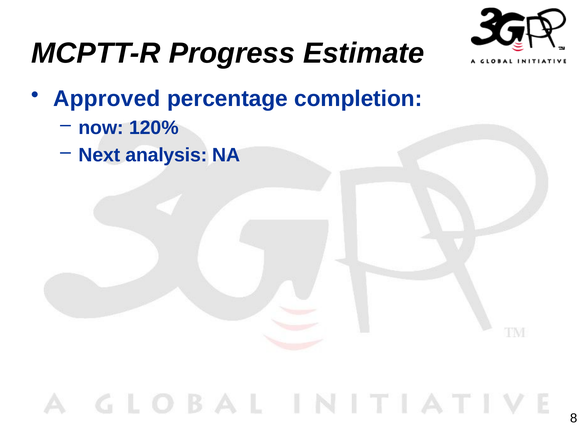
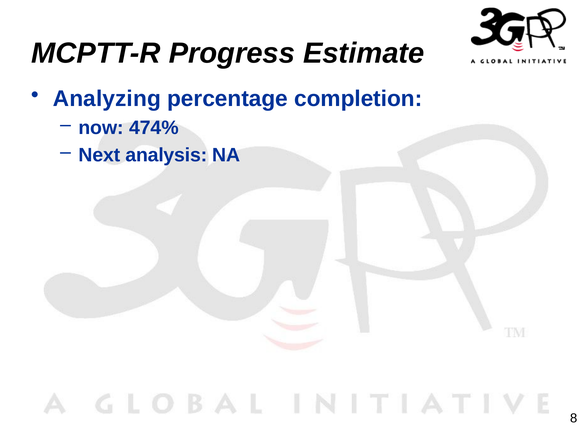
Approved: Approved -> Analyzing
120%: 120% -> 474%
